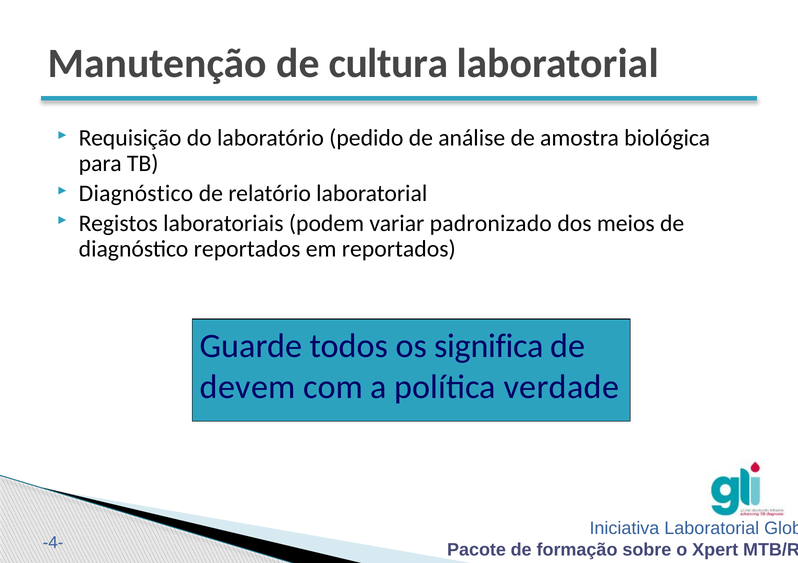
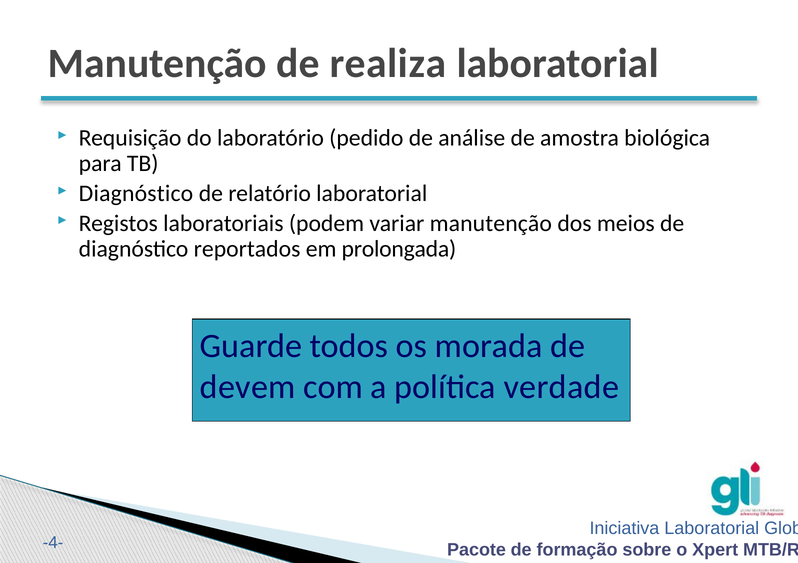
cultura: cultura -> realiza
variar padronizado: padronizado -> manutenção
em reportados: reportados -> prolongada
significa: significa -> morada
